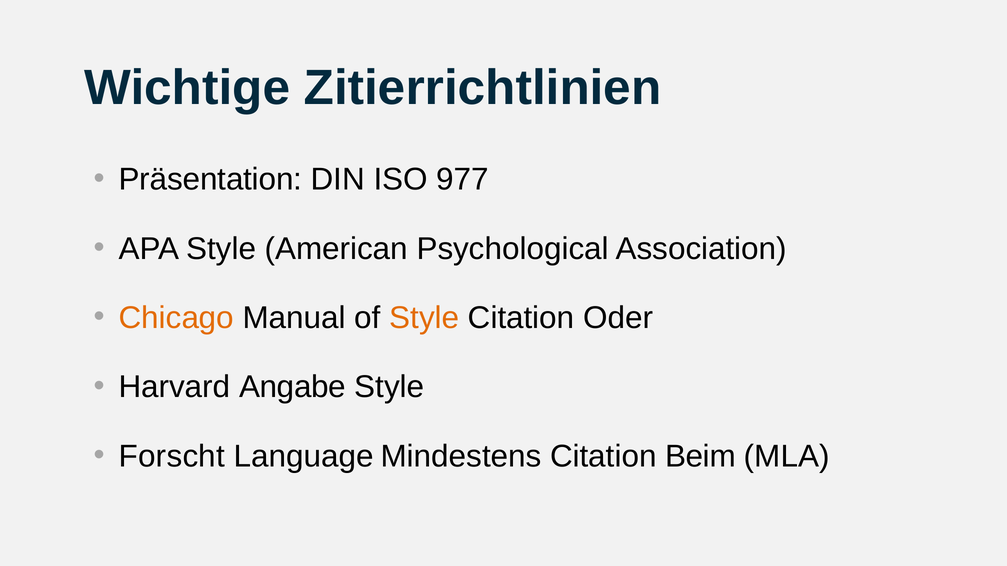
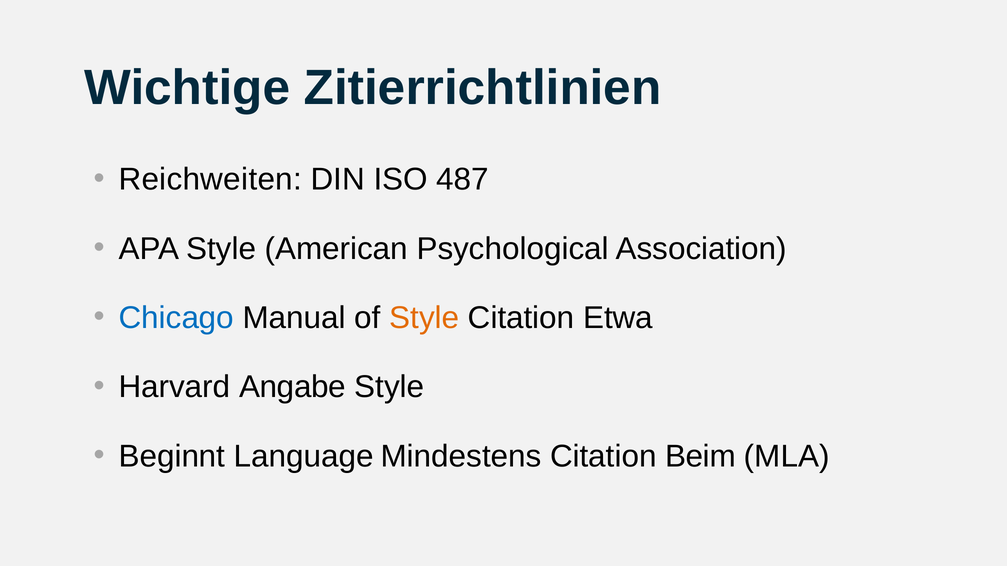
Präsentation: Präsentation -> Reichweiten
977: 977 -> 487
Chicago colour: orange -> blue
Oder: Oder -> Etwa
Forscht: Forscht -> Beginnt
